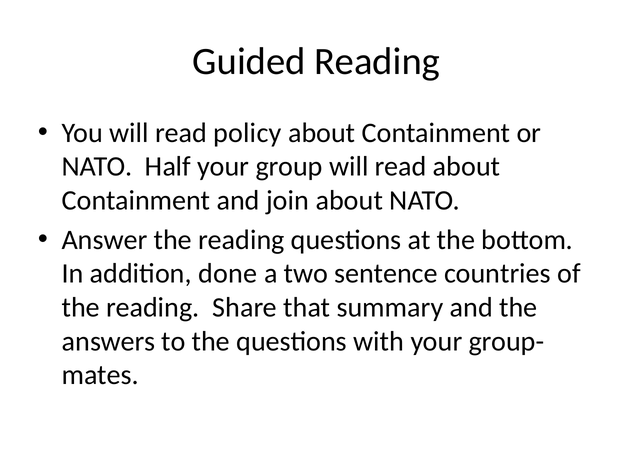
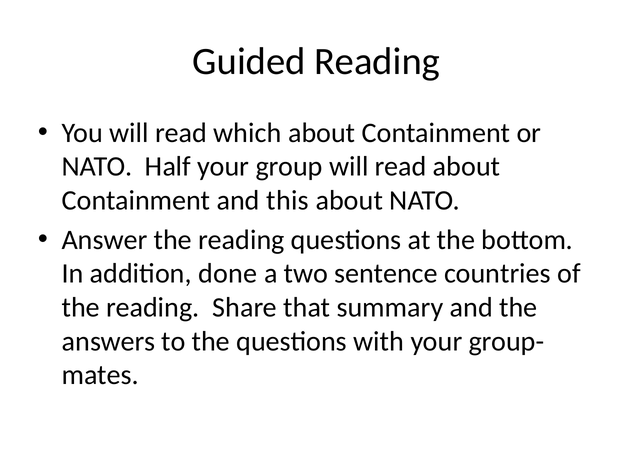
policy: policy -> which
join: join -> this
